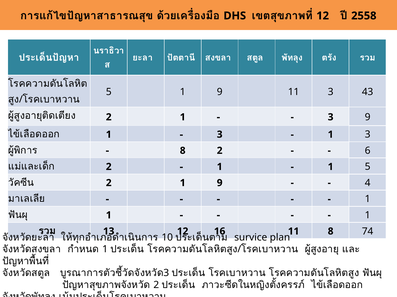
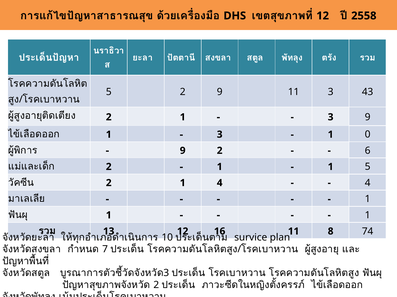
5 1: 1 -> 2
1 3: 3 -> 0
8 at (183, 151): 8 -> 9
2 1 9: 9 -> 4
1 at (105, 250): 1 -> 7
